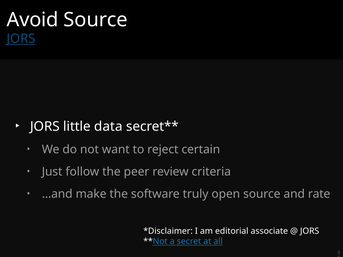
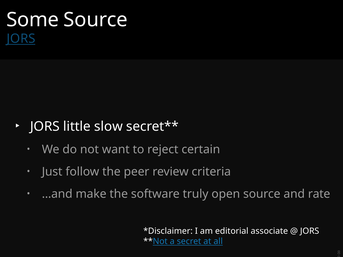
Avoid: Avoid -> Some
data: data -> slow
